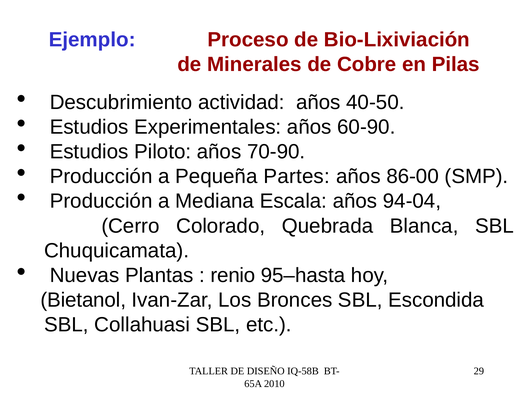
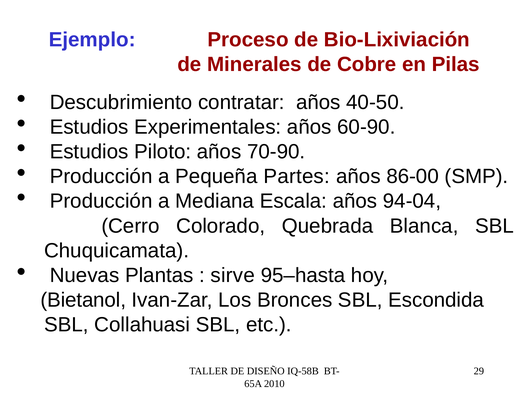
actividad: actividad -> contratar
renio: renio -> sirve
